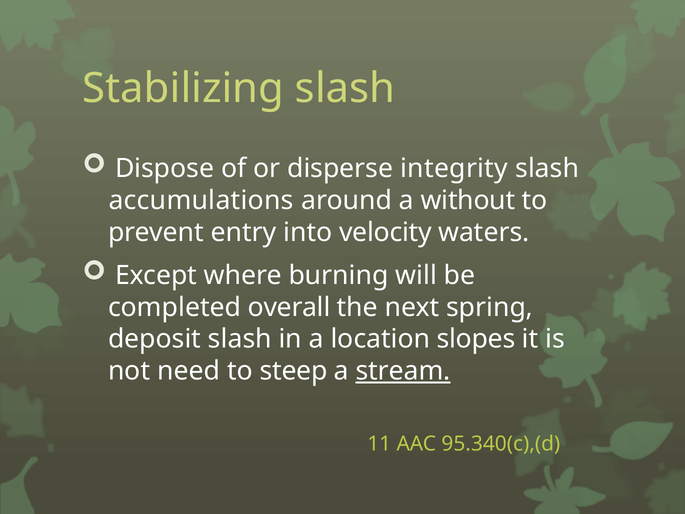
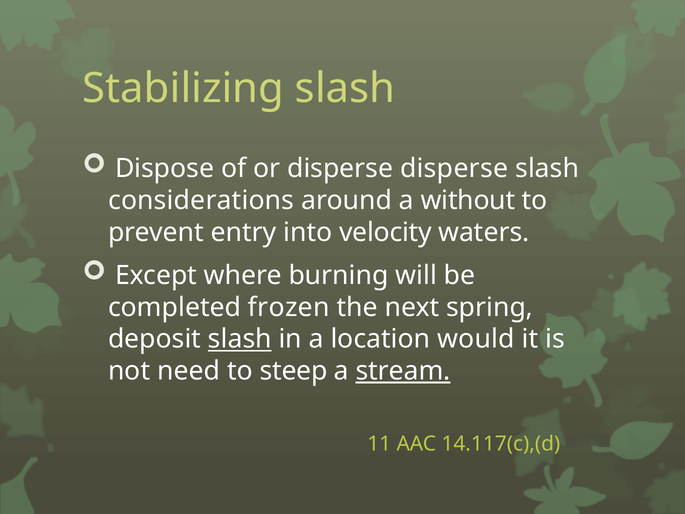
disperse integrity: integrity -> disperse
accumulations: accumulations -> considerations
overall: overall -> frozen
slash at (240, 339) underline: none -> present
slopes: slopes -> would
95.340(c),(d: 95.340(c),(d -> 14.117(c),(d
